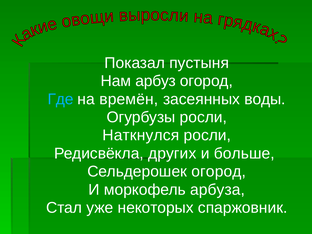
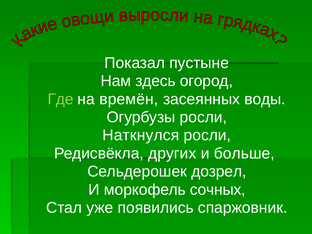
пустыня: пустыня -> пустыне
арбуз: арбуз -> здесь
Где colour: light blue -> light green
Сельдерошек огород: огород -> дозрел
арбуза: арбуза -> сочных
некоторых: некоторых -> появились
